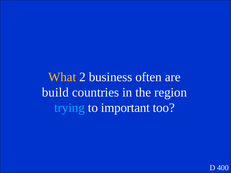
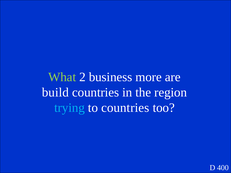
What colour: yellow -> light green
often: often -> more
to important: important -> countries
